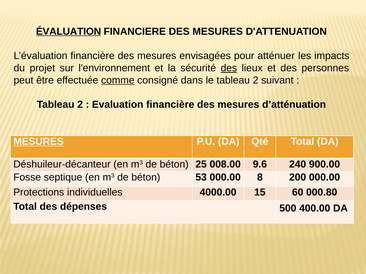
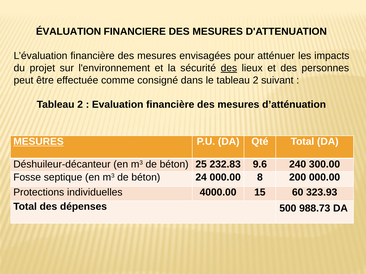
ÉVALUATION underline: present -> none
comme underline: present -> none
008.00: 008.00 -> 232.83
900.00: 900.00 -> 300.00
53: 53 -> 24
000.80: 000.80 -> 323.93
400.00: 400.00 -> 988.73
